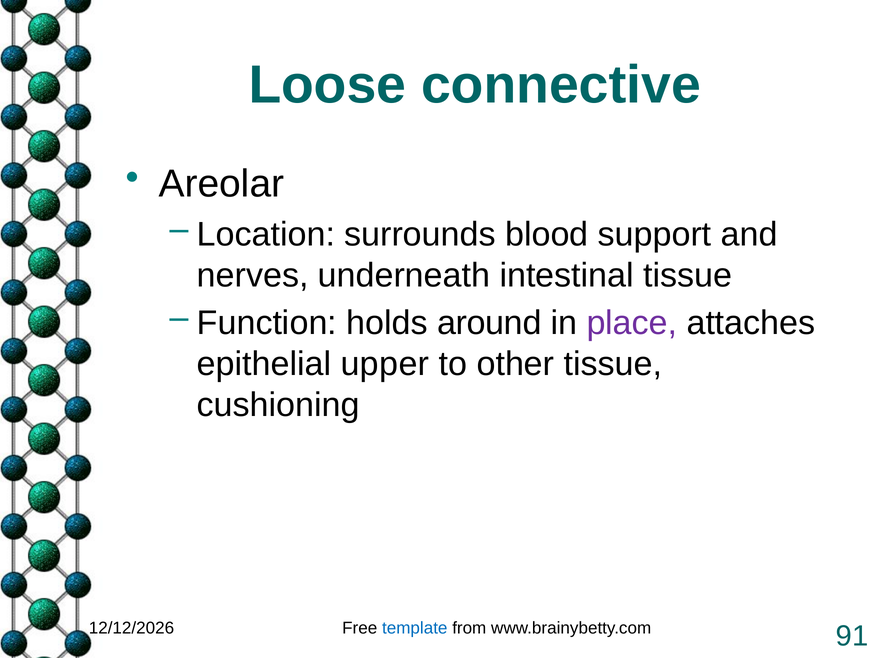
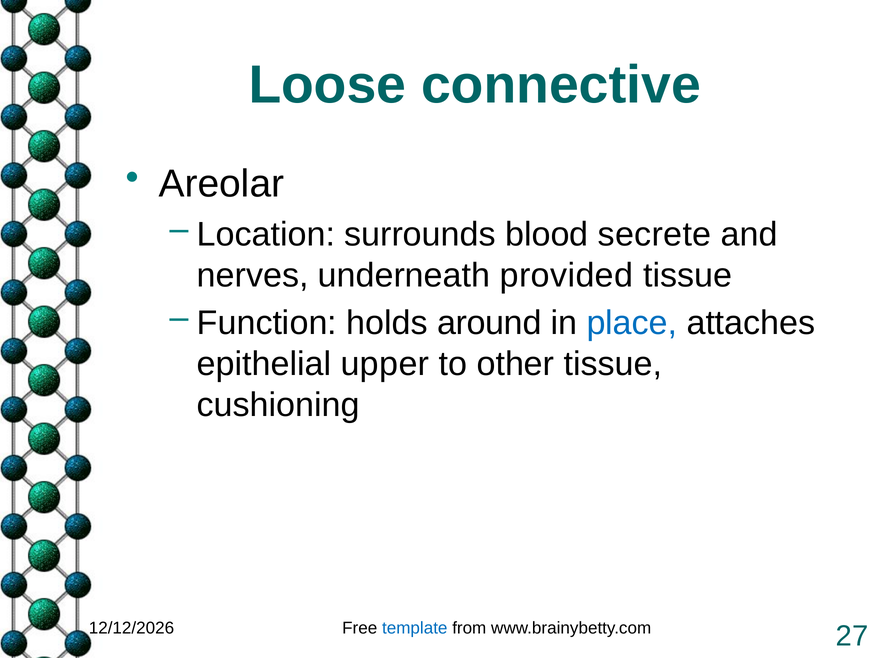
support: support -> secrete
intestinal: intestinal -> provided
place colour: purple -> blue
91: 91 -> 27
